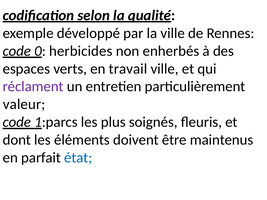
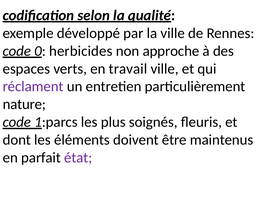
enherbés: enherbés -> approche
valeur: valeur -> nature
état colour: blue -> purple
